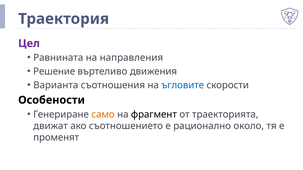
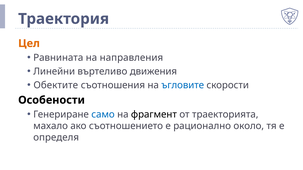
Цел colour: purple -> orange
Решение: Решение -> Линейни
Варианта: Варианта -> Обектите
само colour: orange -> blue
движат: движат -> махало
променят: променят -> определя
